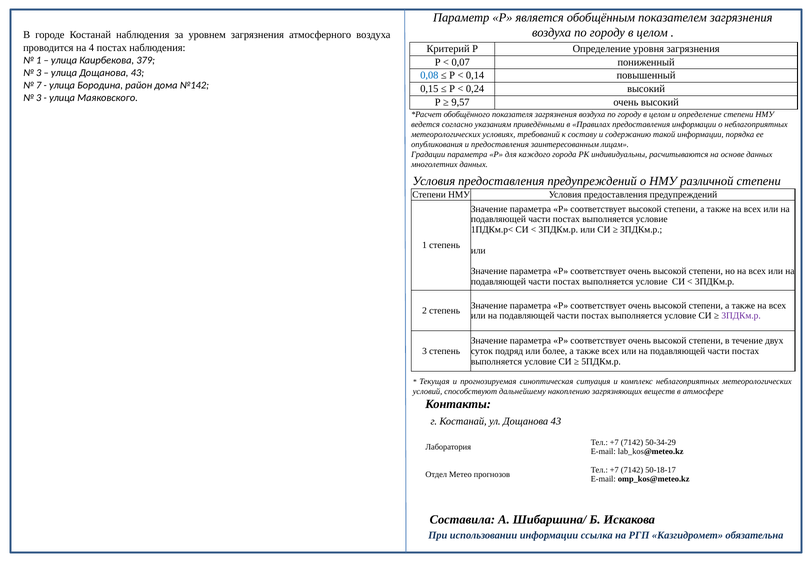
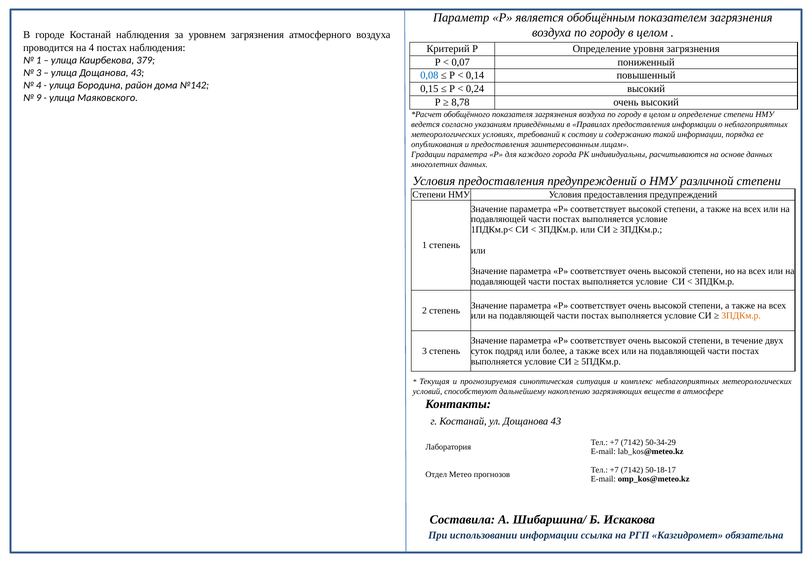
7 at (39, 85): 7 -> 4
3 at (39, 98): 3 -> 9
9,57: 9,57 -> 8,78
3ПДКм.р at (741, 316) colour: purple -> orange
